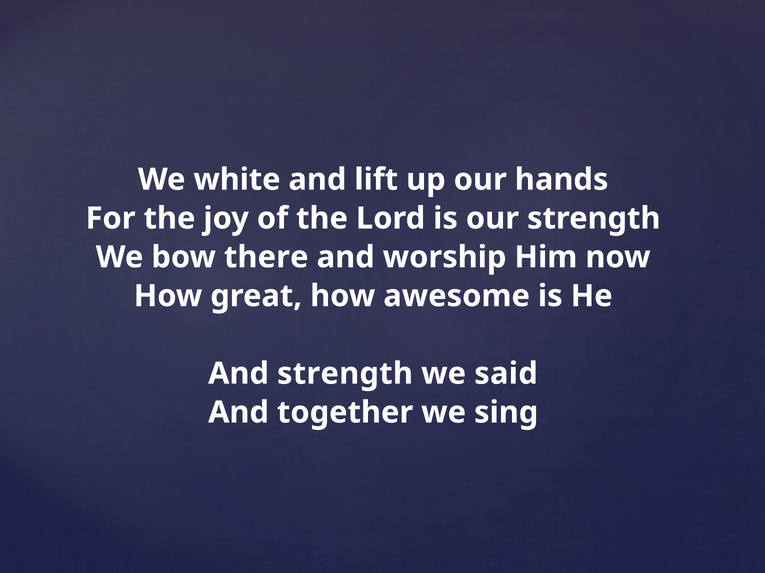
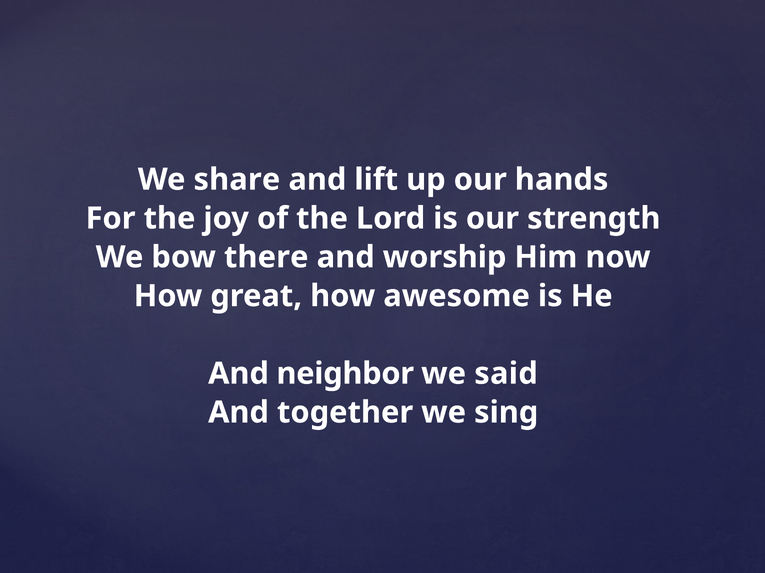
white: white -> share
And strength: strength -> neighbor
